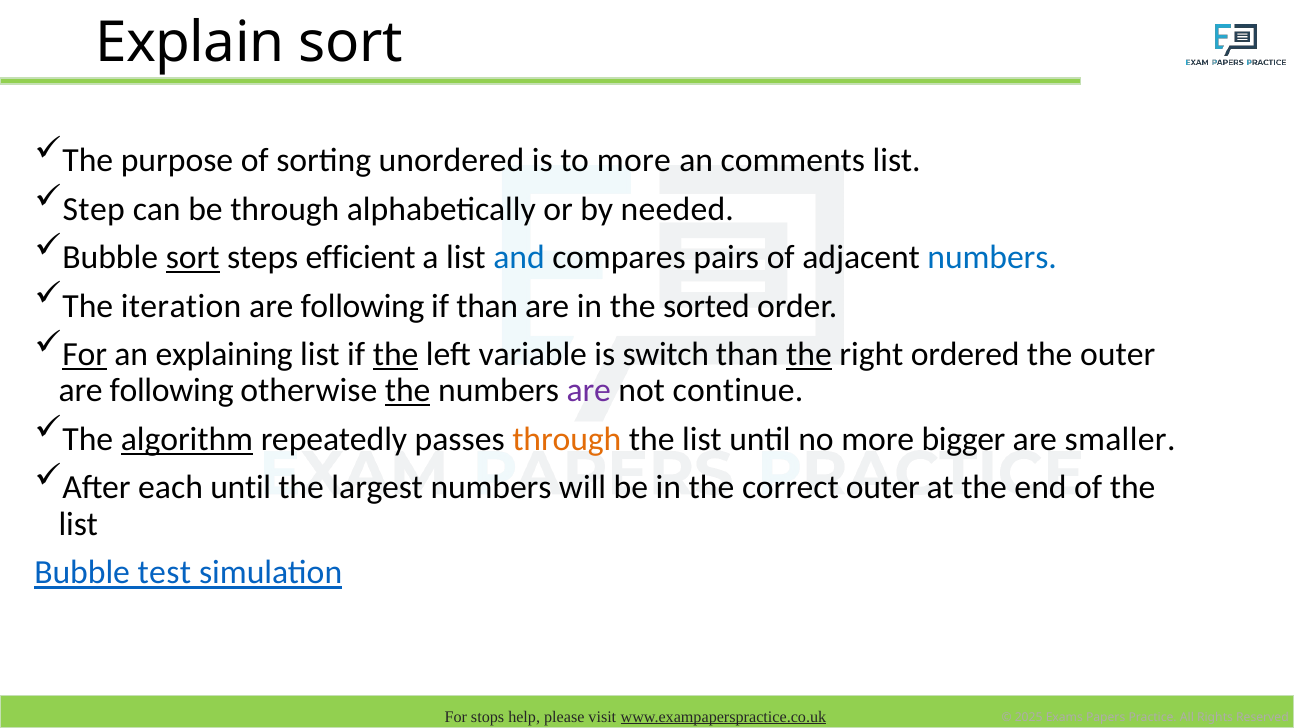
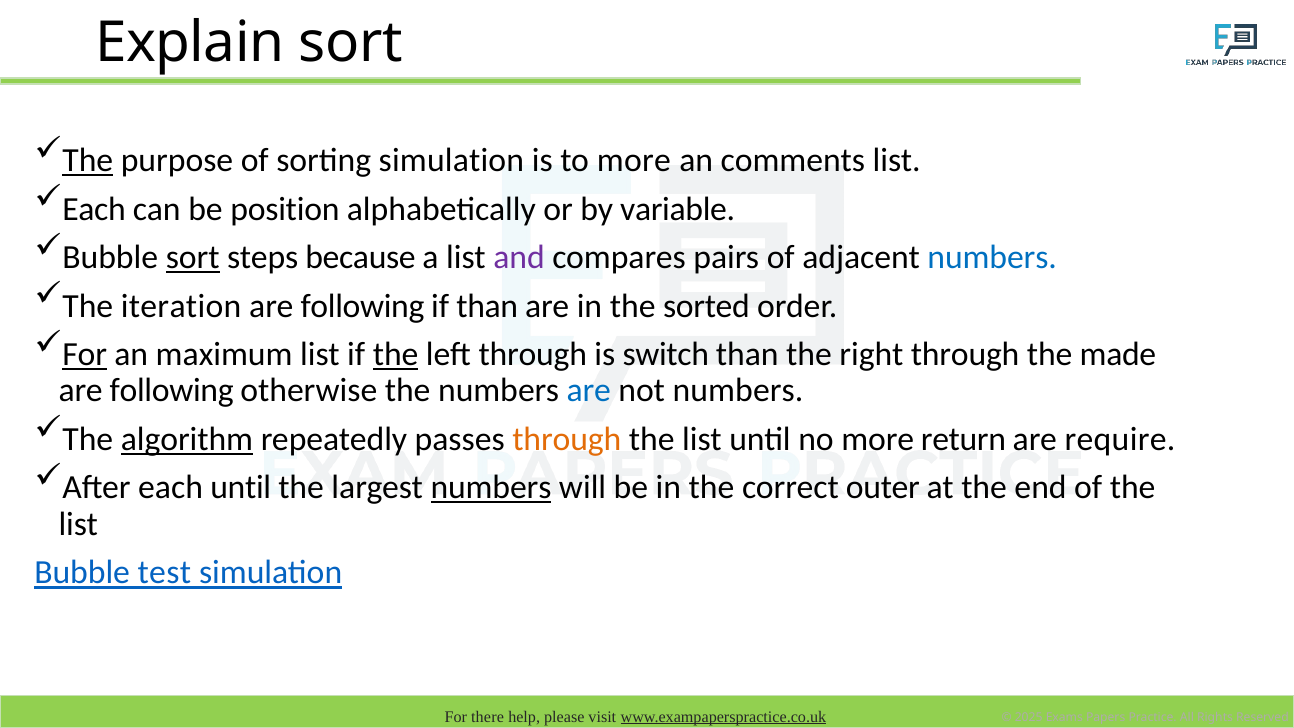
The at (88, 160) underline: none -> present
sorting unordered: unordered -> simulation
Step at (94, 209): Step -> Each
be through: through -> position
needed: needed -> variable
efficient: efficient -> because
and colour: blue -> purple
explaining: explaining -> maximum
left variable: variable -> through
the at (809, 354) underline: present -> none
right ordered: ordered -> through
the outer: outer -> made
the at (408, 391) underline: present -> none
are at (589, 391) colour: purple -> blue
not continue: continue -> numbers
bigger: bigger -> return
smaller: smaller -> require
numbers at (491, 488) underline: none -> present
stops: stops -> there
